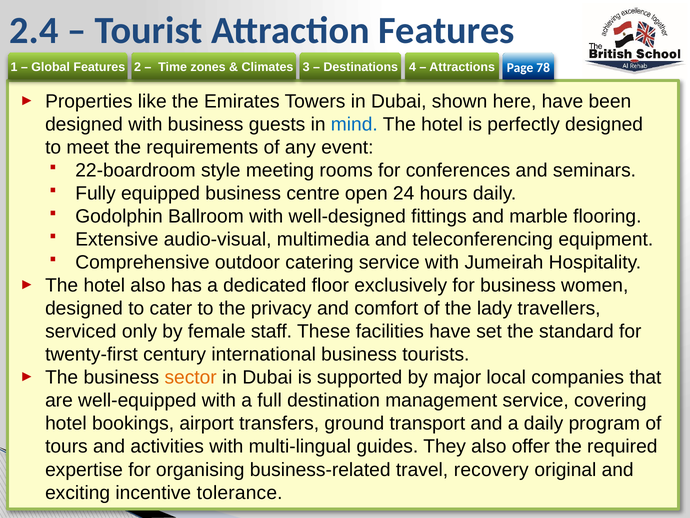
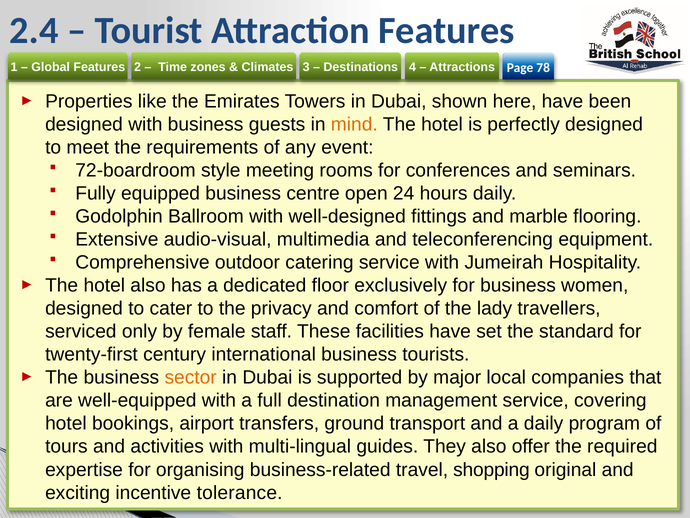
mind colour: blue -> orange
22-boardroom: 22-boardroom -> 72-boardroom
recovery: recovery -> shopping
